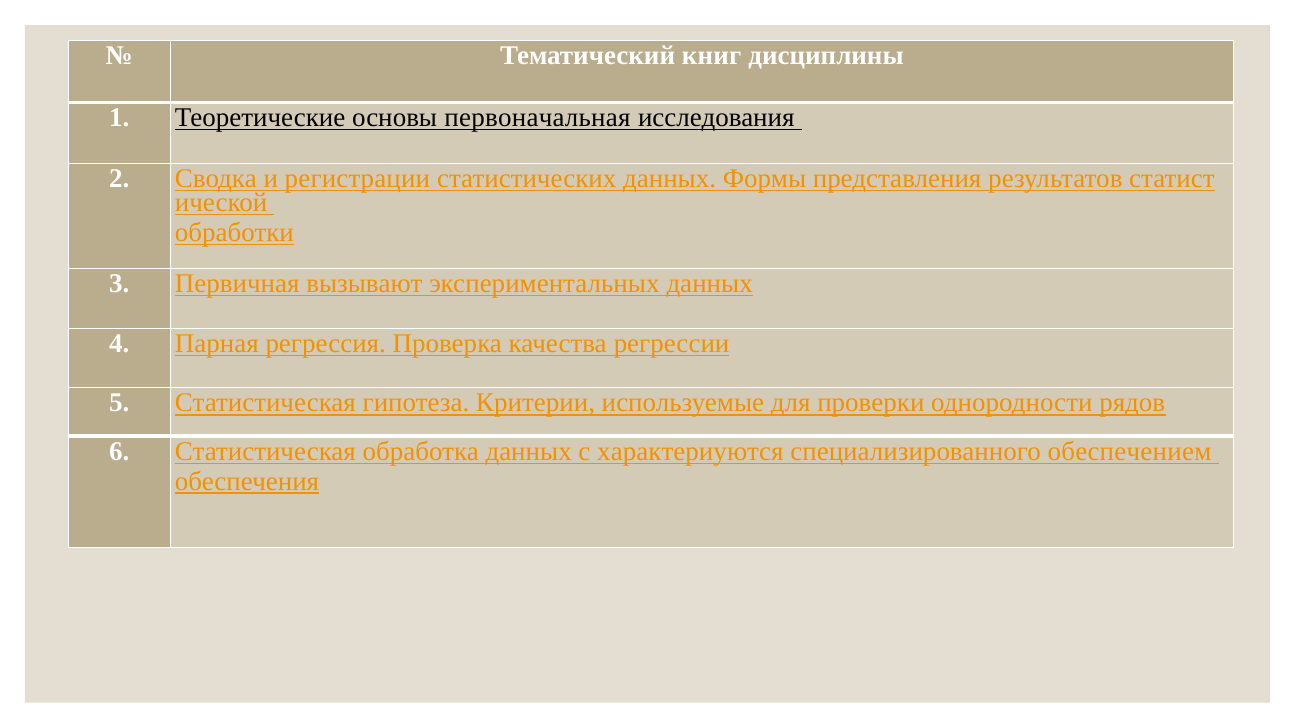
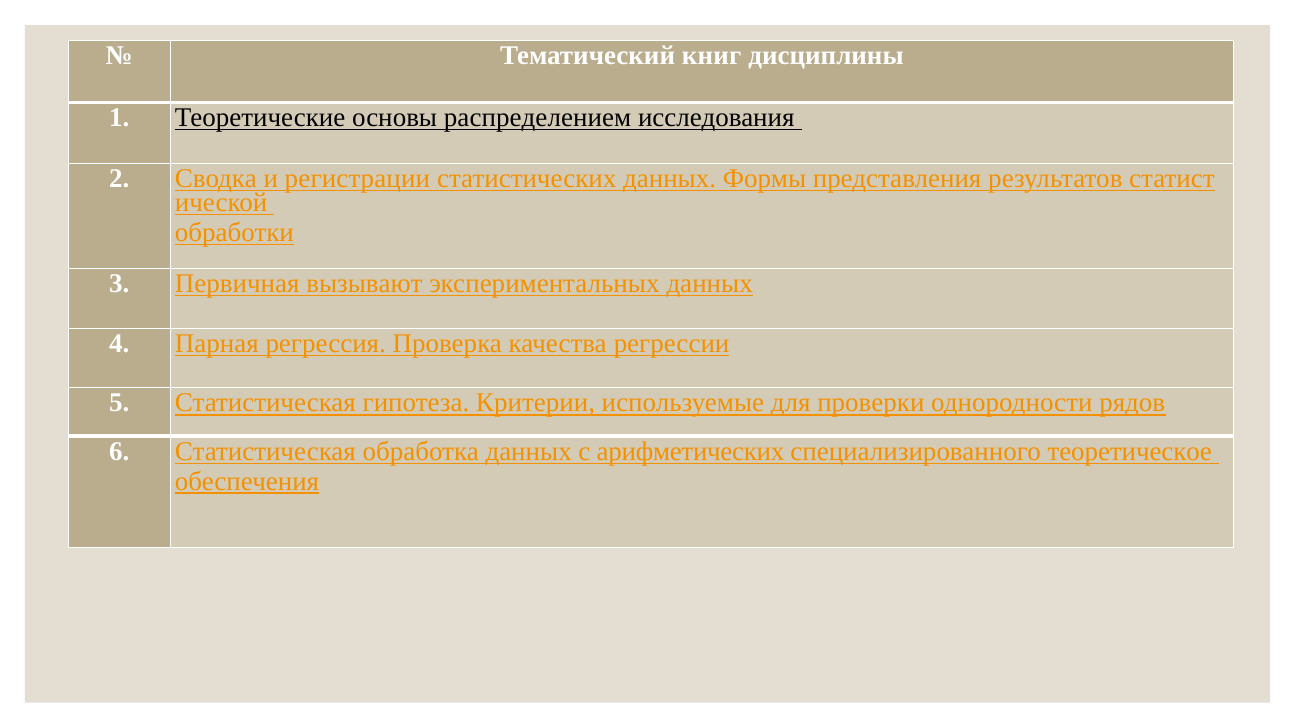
первоначальная: первоначальная -> распределением
характериуются: характериуются -> арифметических
обеспечением: обеспечением -> теоретическое
